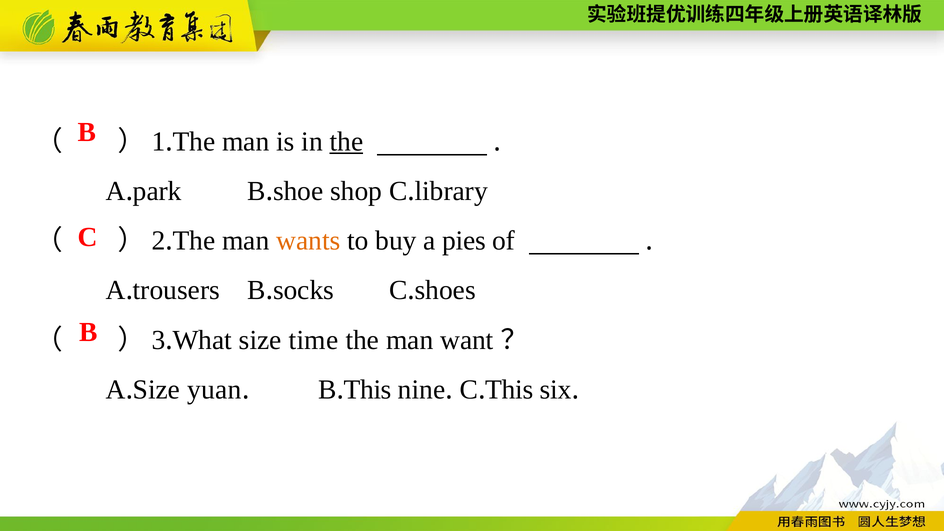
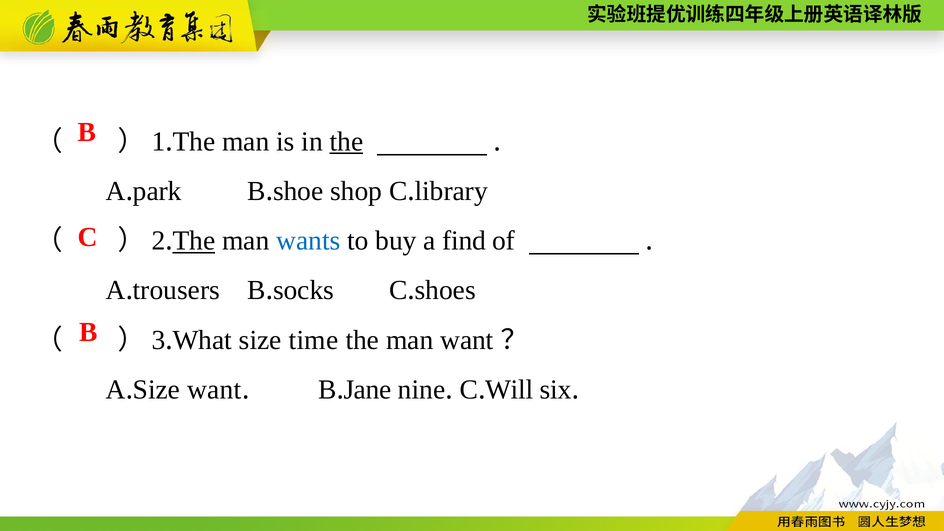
The at (194, 241) underline: none -> present
wants colour: orange -> blue
pies: pies -> find
Size yuan: yuan -> want
This at (368, 390): This -> Jane
This at (509, 390): This -> Will
